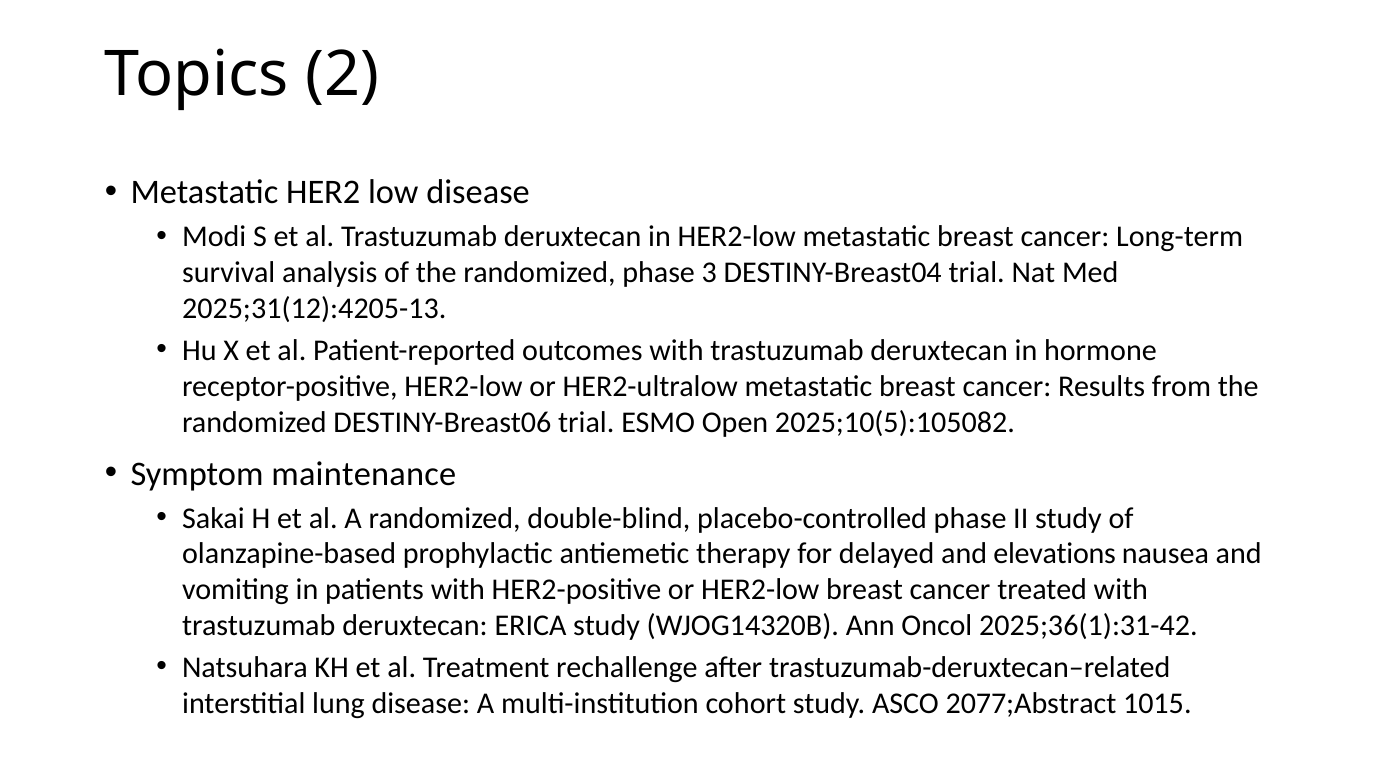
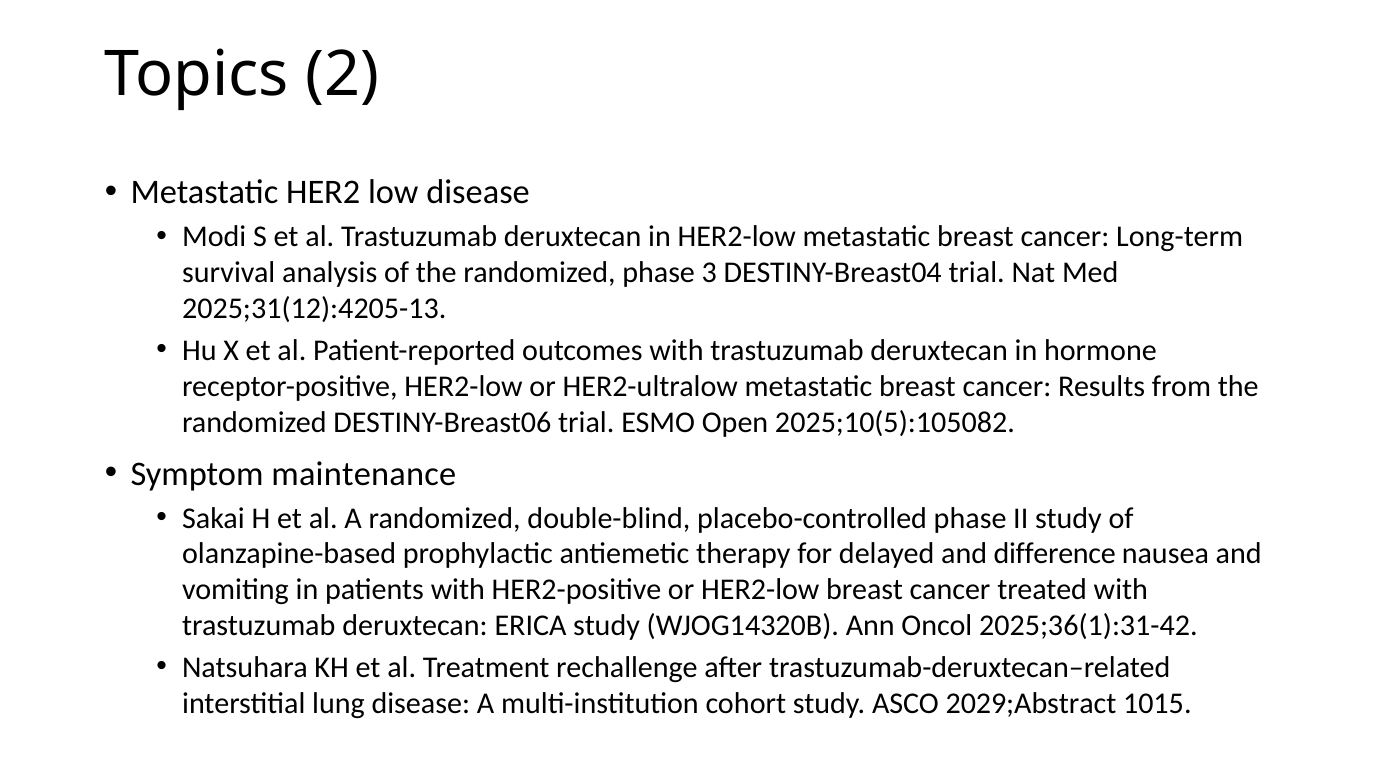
elevations: elevations -> difference
2077;Abstract: 2077;Abstract -> 2029;Abstract
